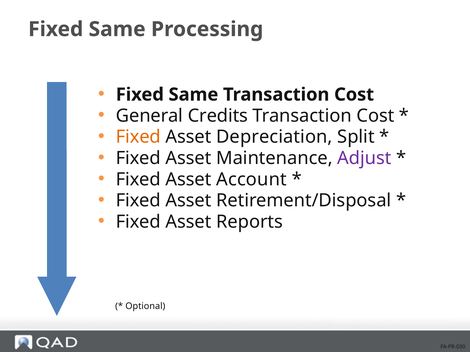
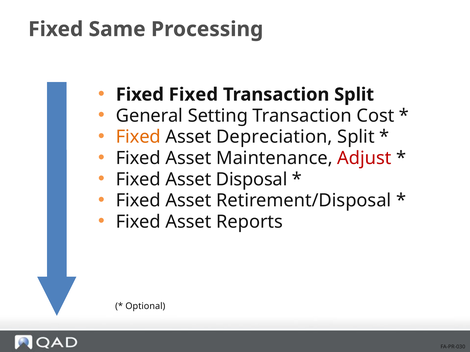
Same at (193, 95): Same -> Fixed
Cost at (354, 95): Cost -> Split
Credits: Credits -> Setting
Adjust colour: purple -> red
Account: Account -> Disposal
